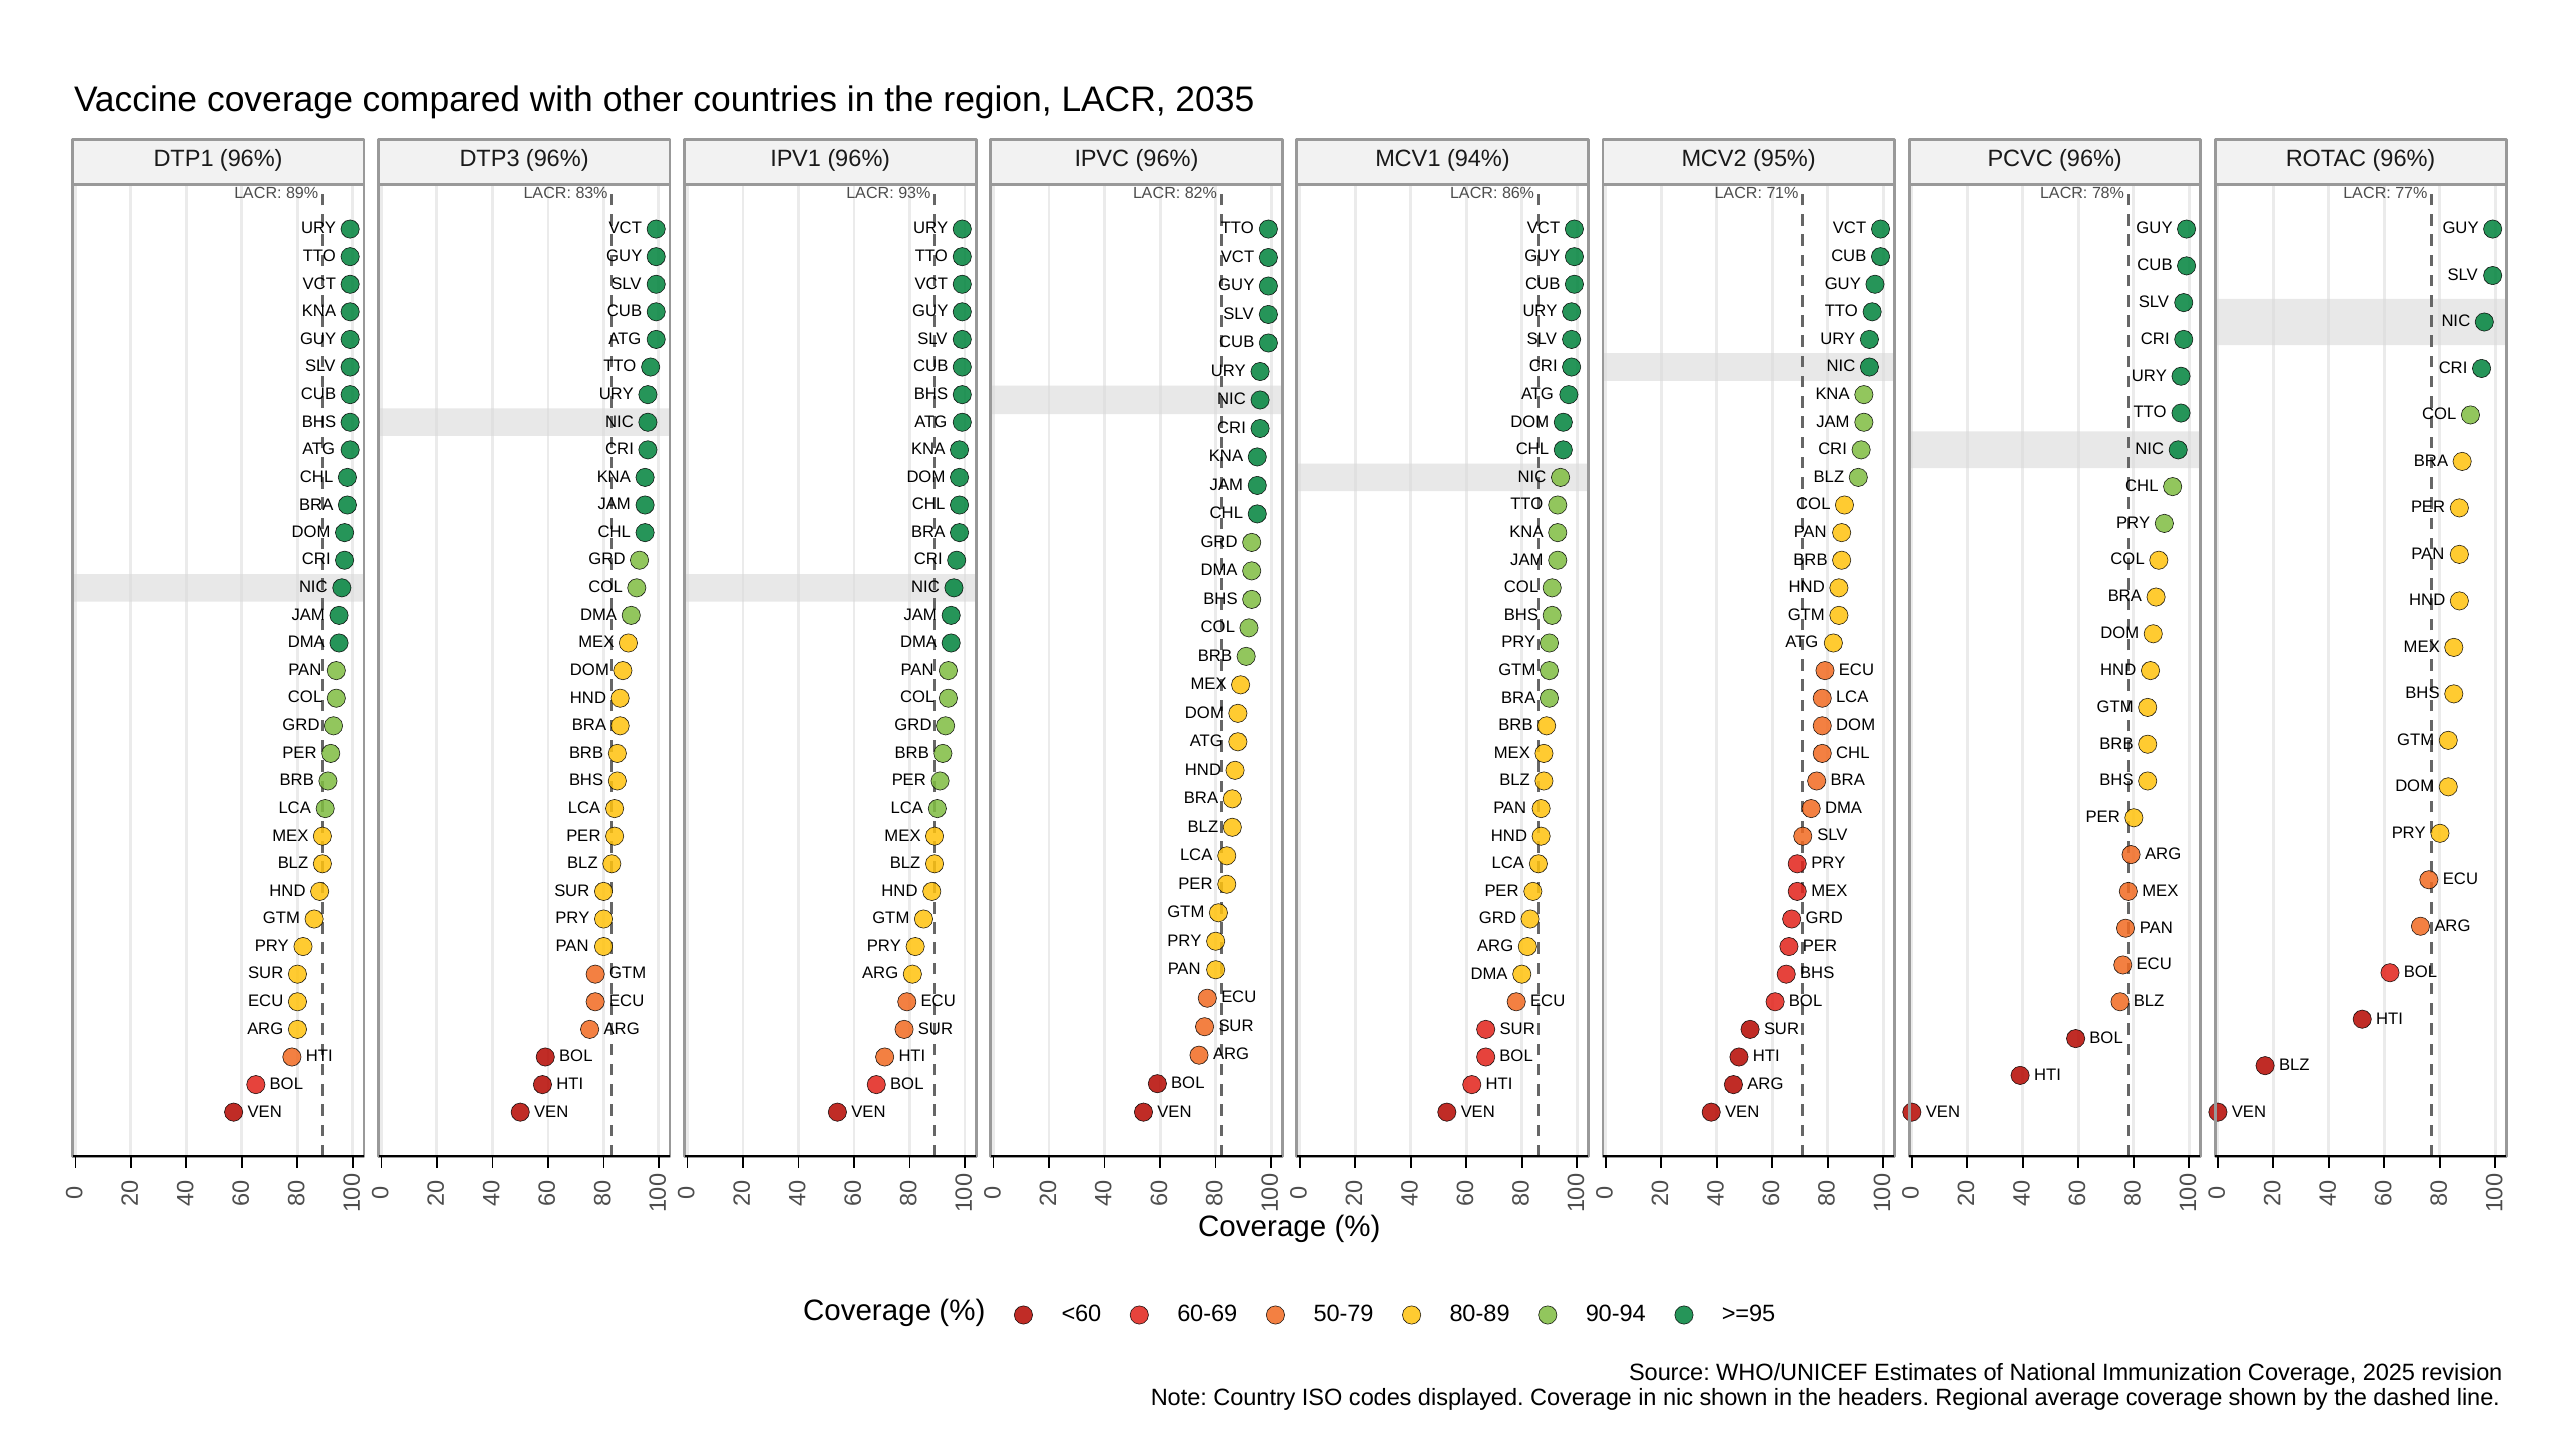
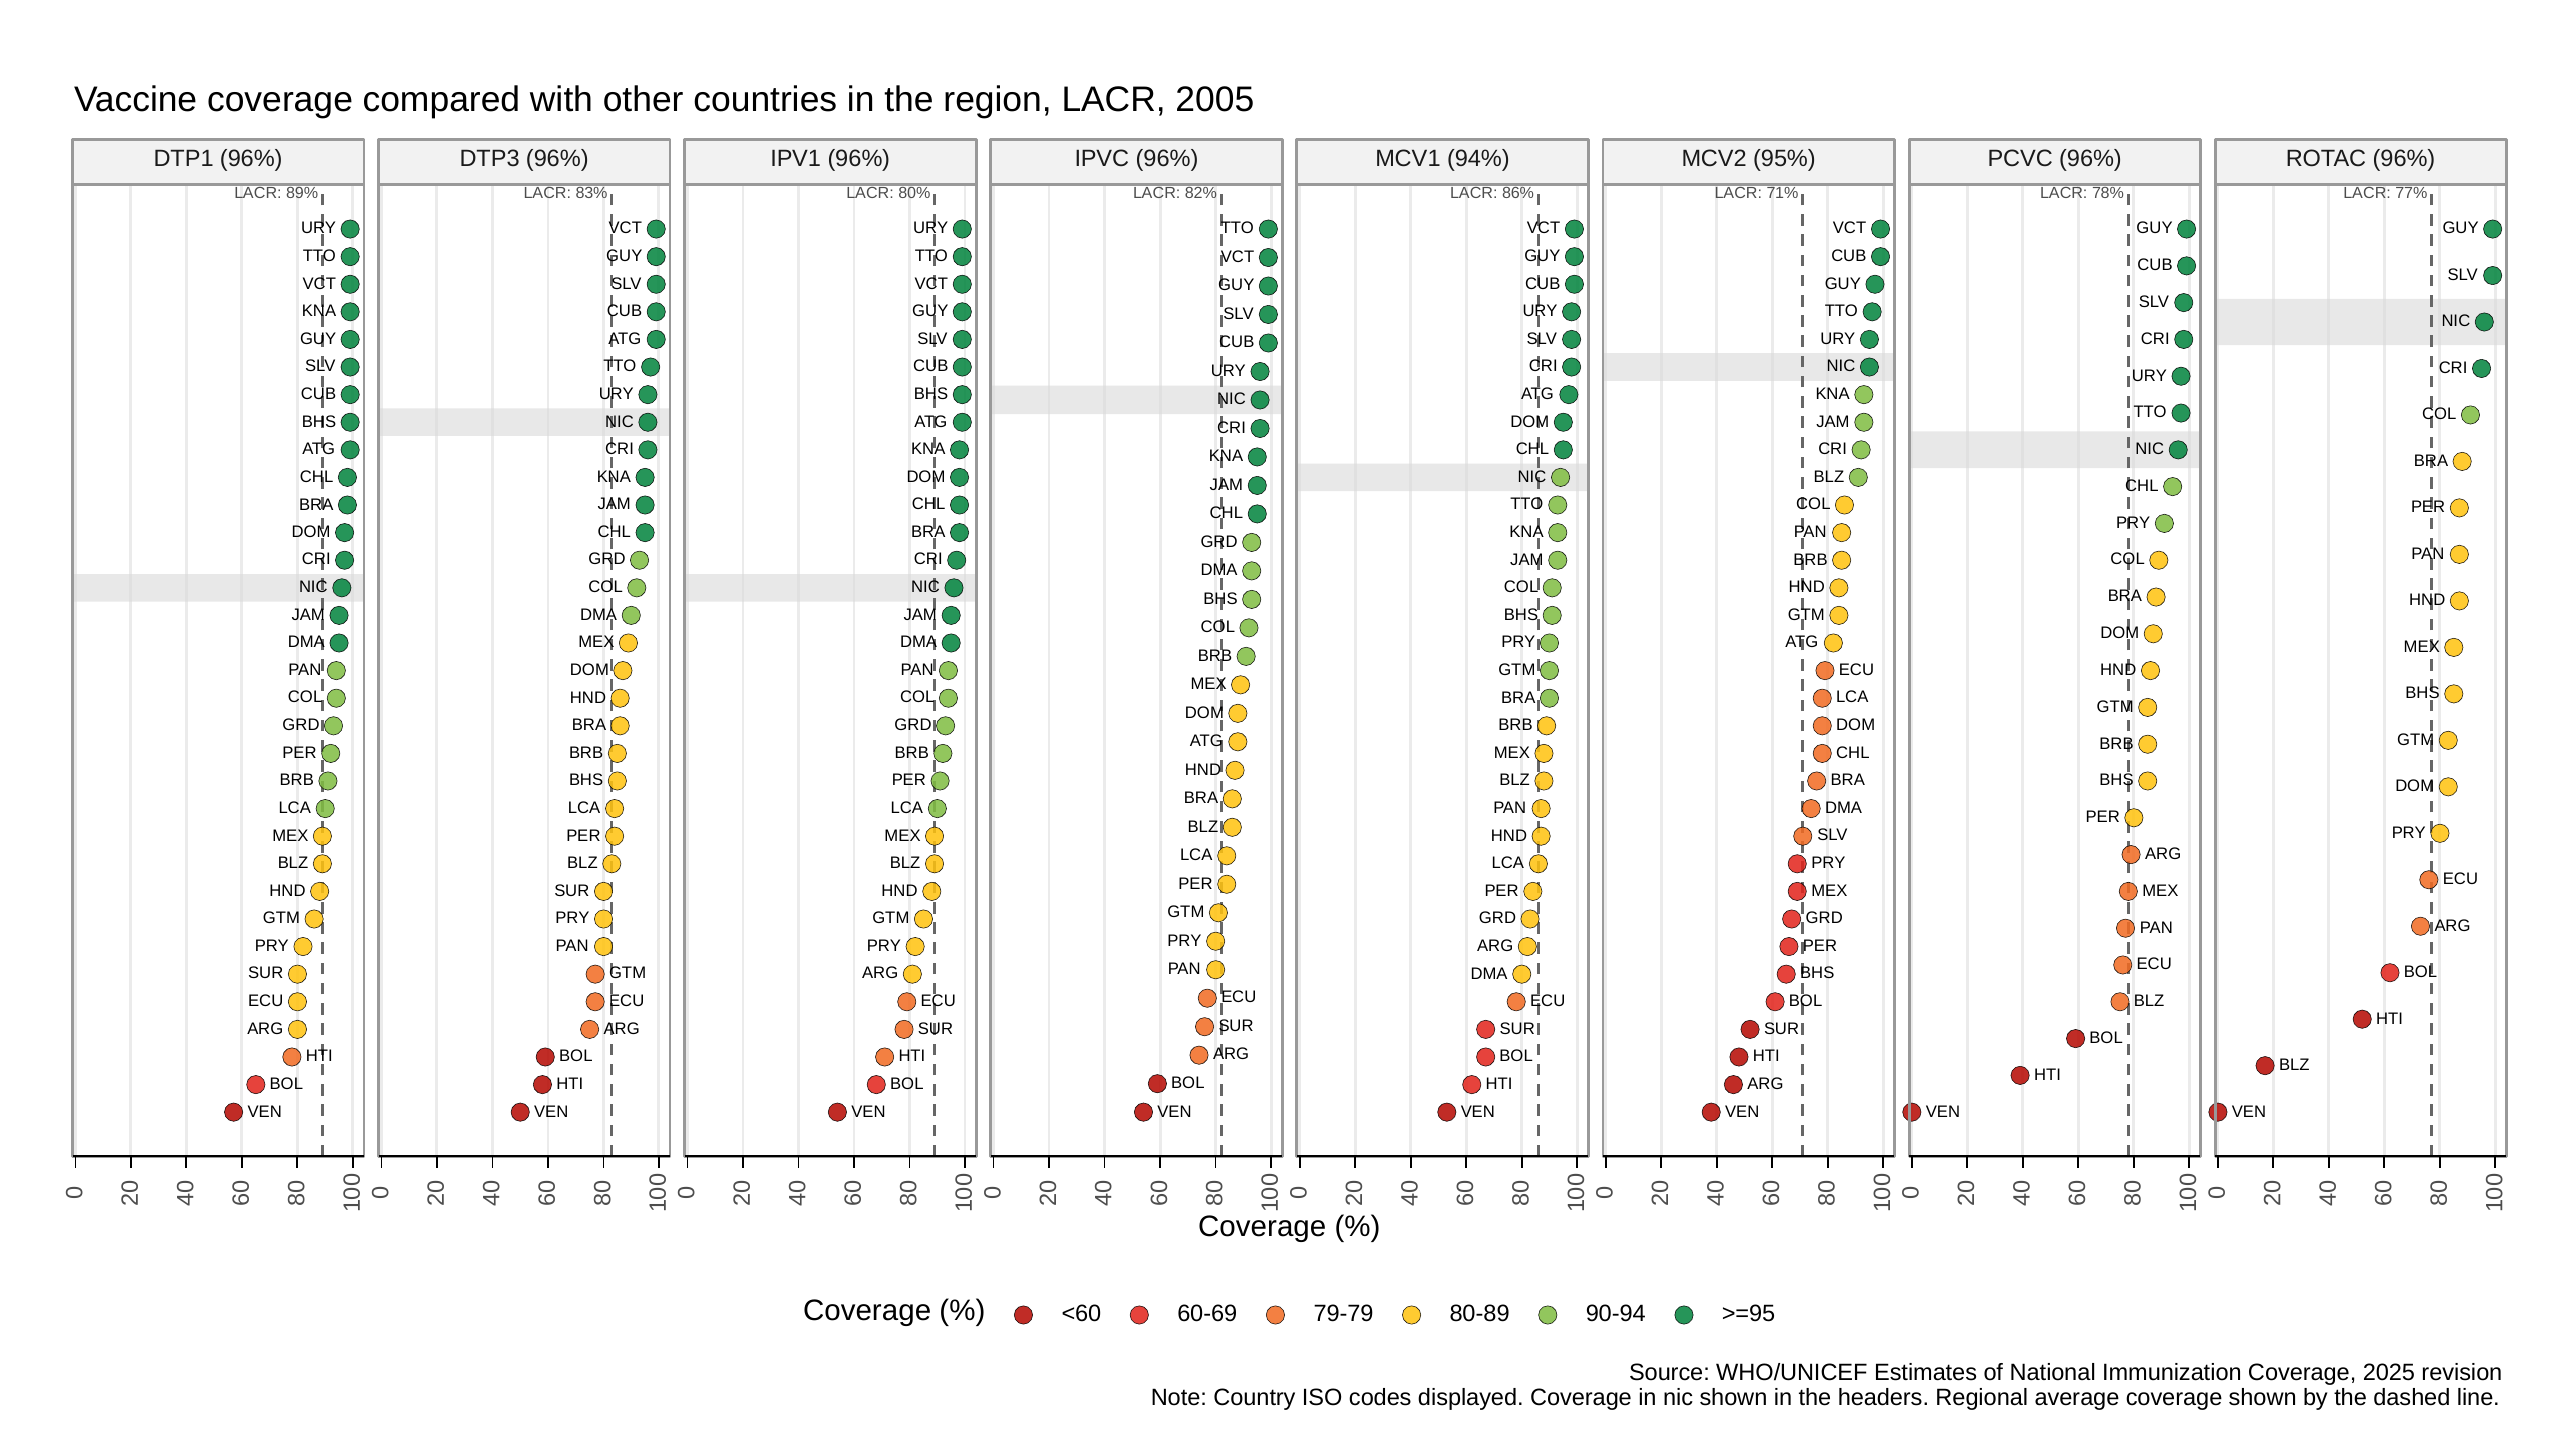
2035: 2035 -> 2005
93%: 93% -> 80%
50-79: 50-79 -> 79-79
